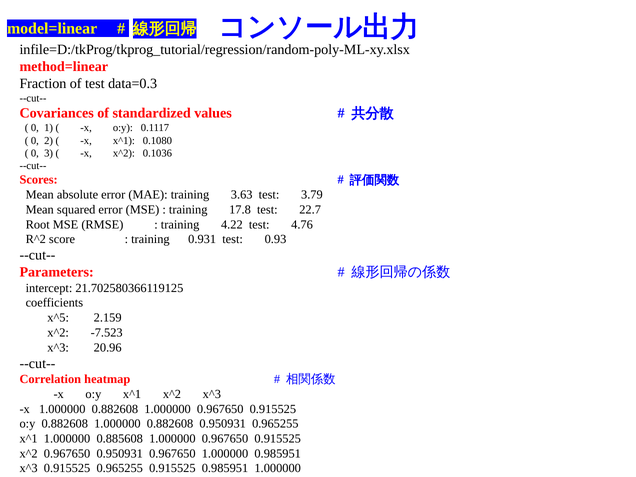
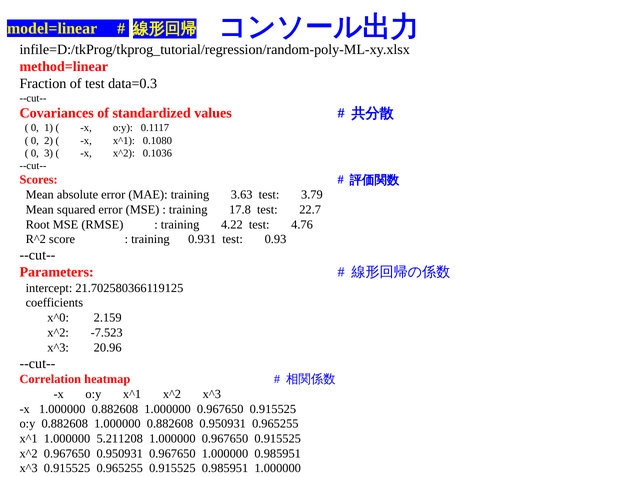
x^5: x^5 -> x^0
0.885608: 0.885608 -> 5.211208
